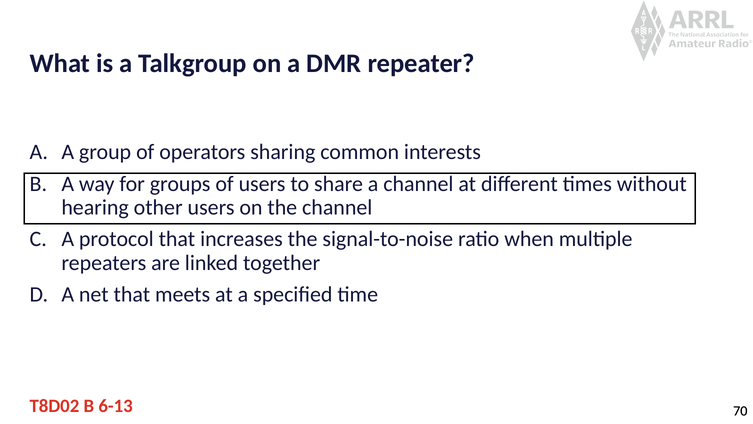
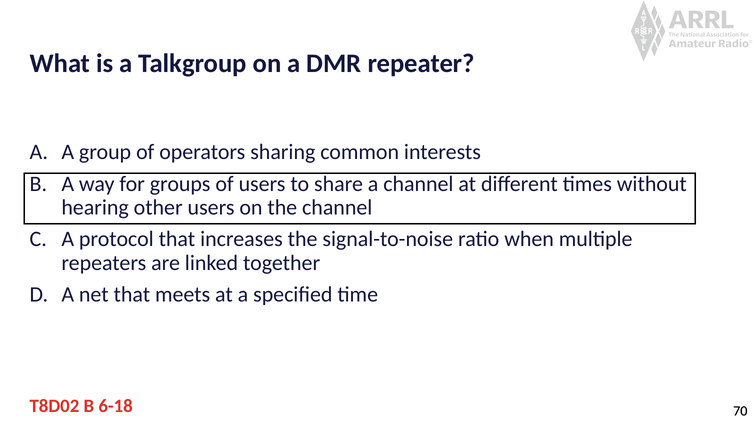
6-13: 6-13 -> 6-18
